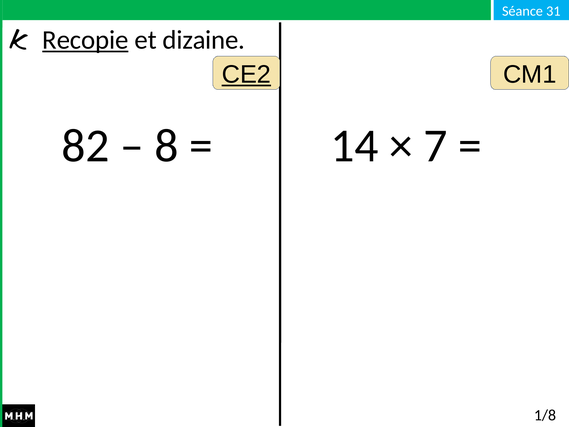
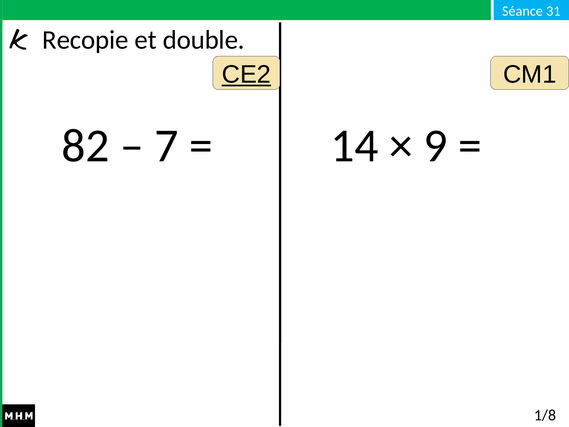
Recopie underline: present -> none
dizaine: dizaine -> double
8: 8 -> 7
7: 7 -> 9
